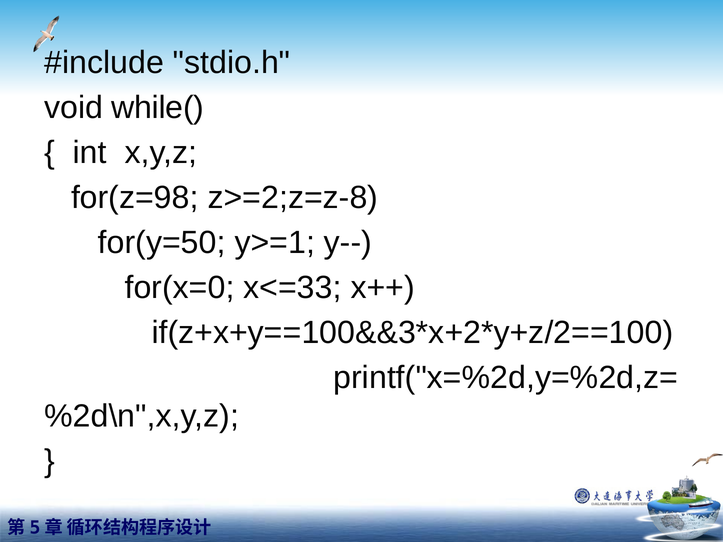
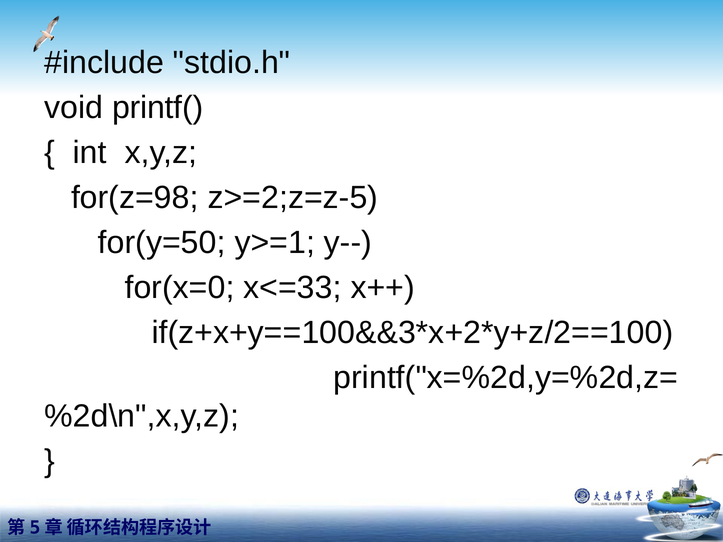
while(: while( -> printf(
z>=2;z=z-8: z>=2;z=z-8 -> z>=2;z=z-5
